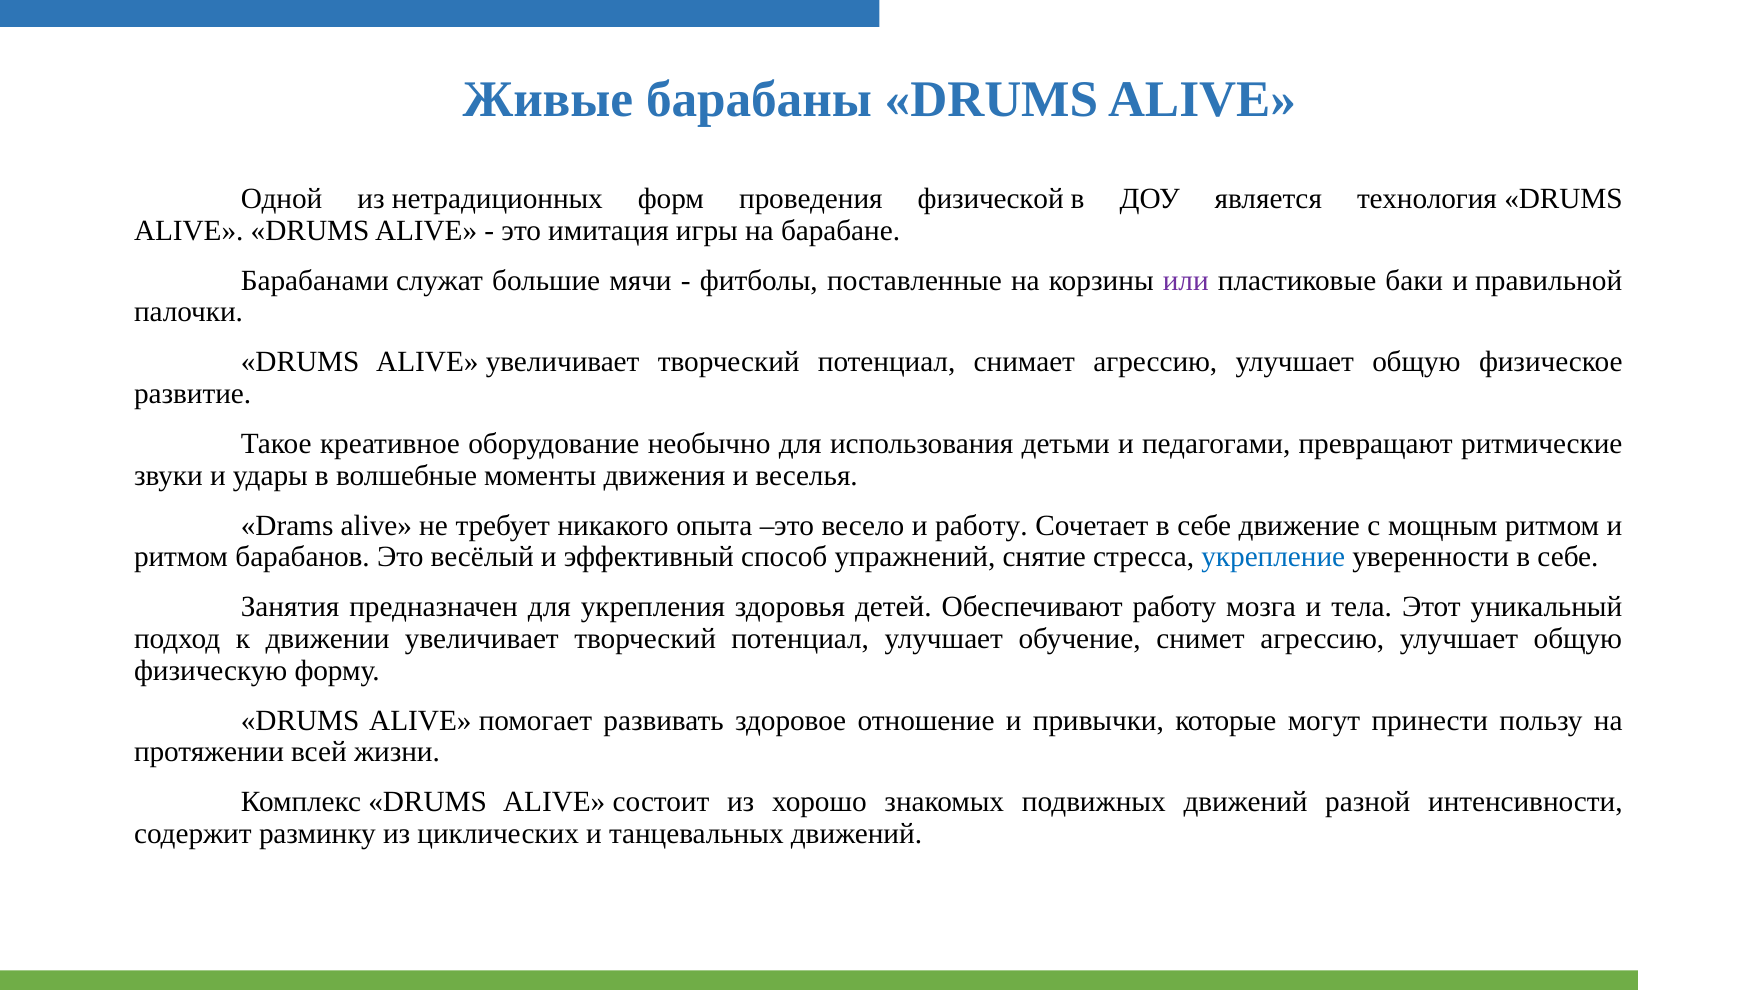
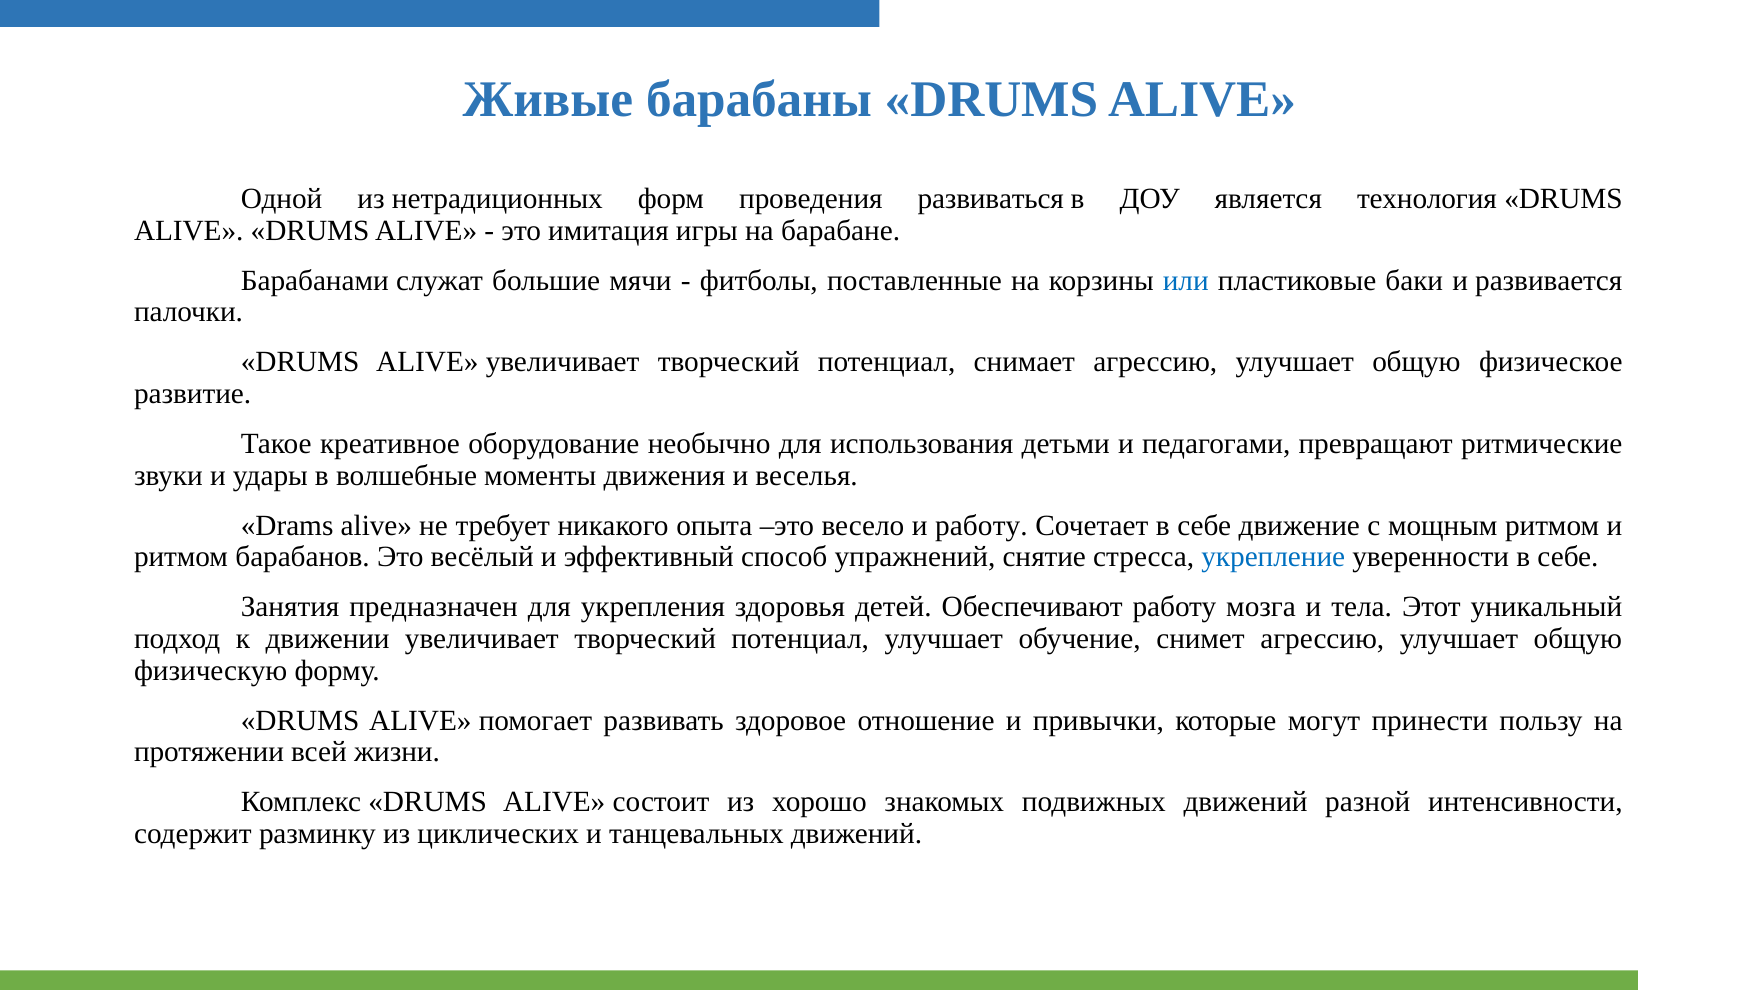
физической: физической -> развиваться
или colour: purple -> blue
правильной: правильной -> развивается
